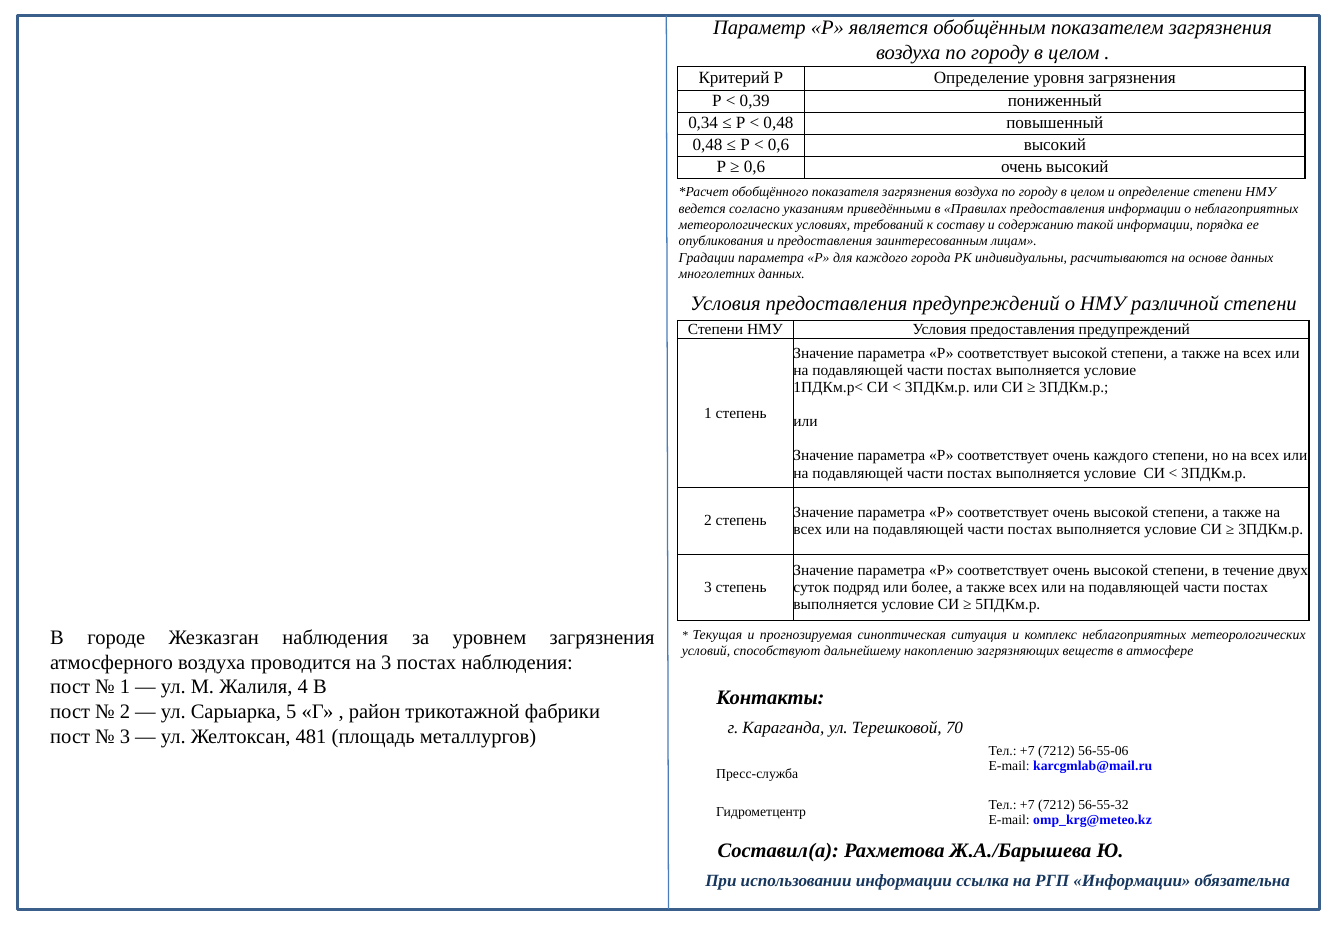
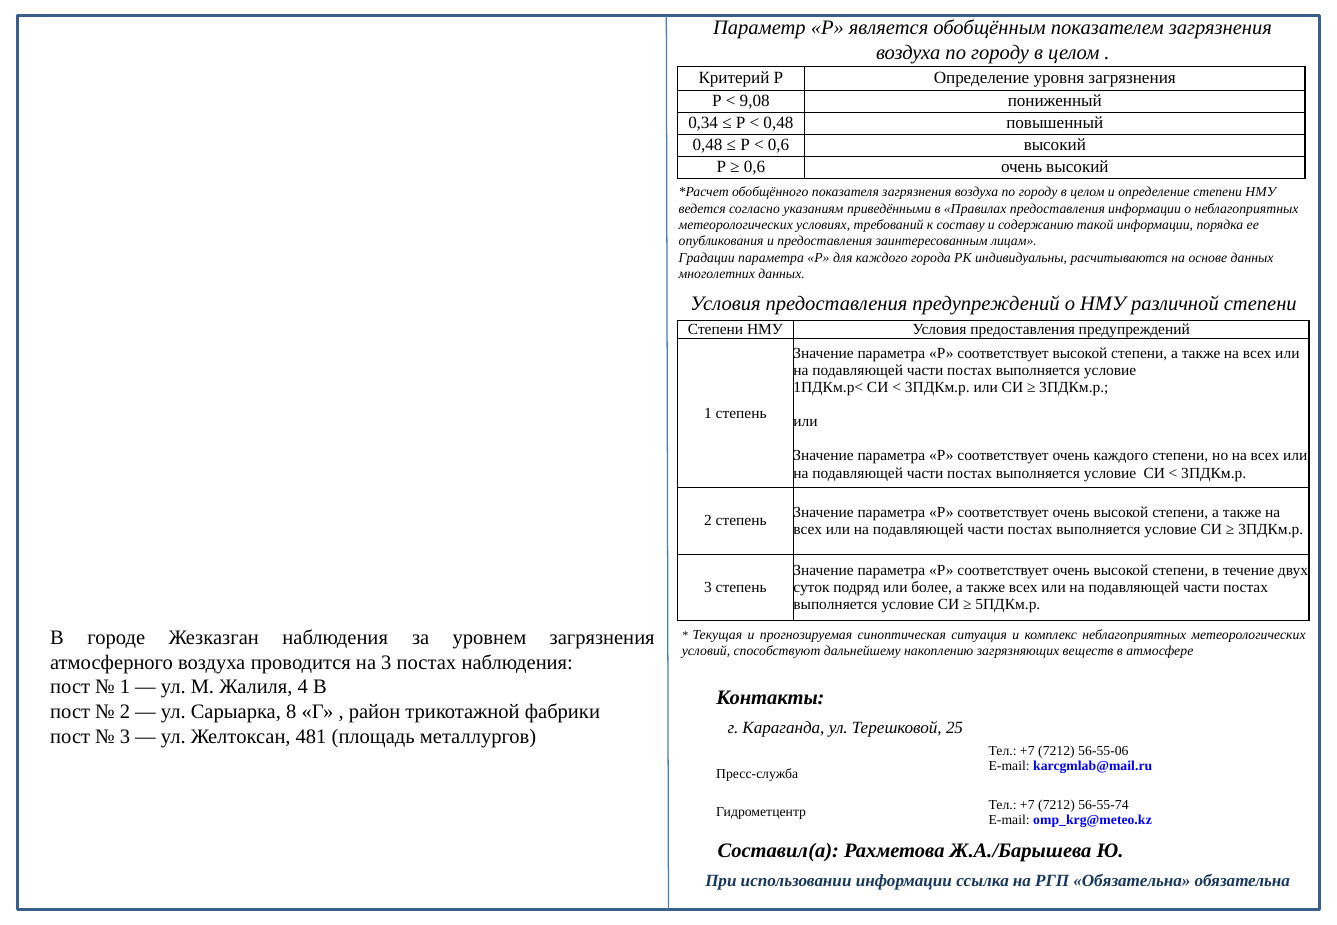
0,39: 0,39 -> 9,08
5: 5 -> 8
70: 70 -> 25
56-55-32: 56-55-32 -> 56-55-74
РГП Информации: Информации -> Обязательна
